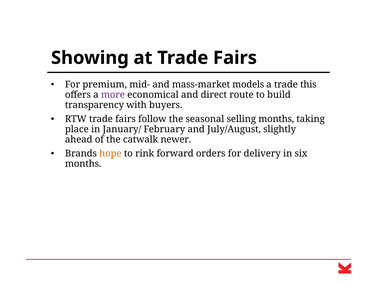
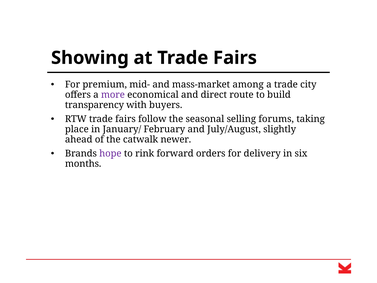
models: models -> among
this: this -> city
selling months: months -> forums
hope colour: orange -> purple
